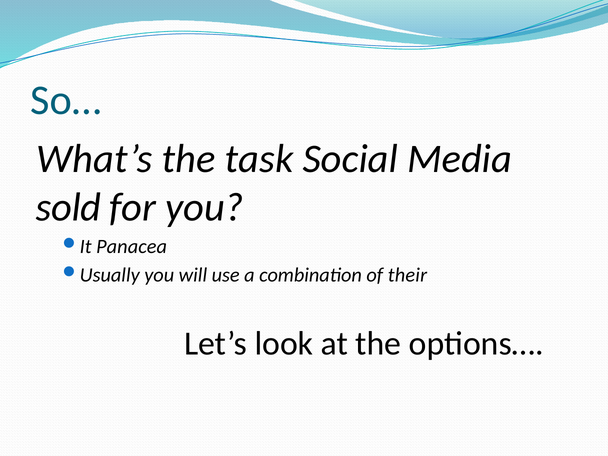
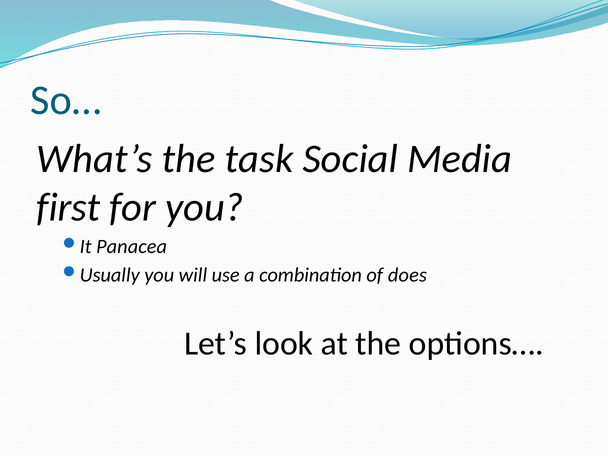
sold: sold -> first
their: their -> does
